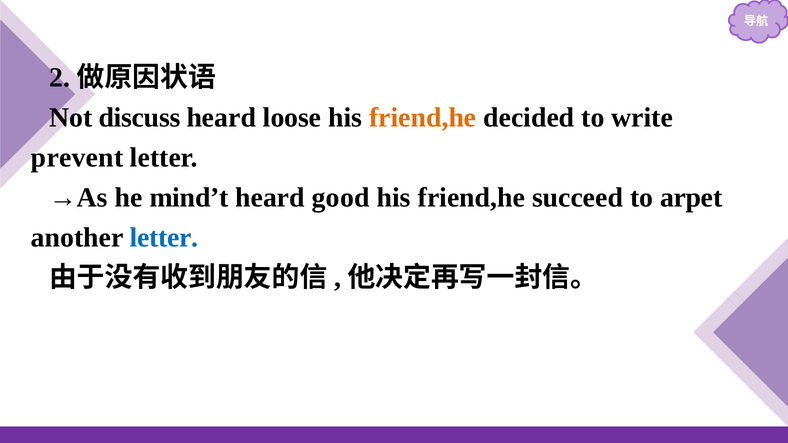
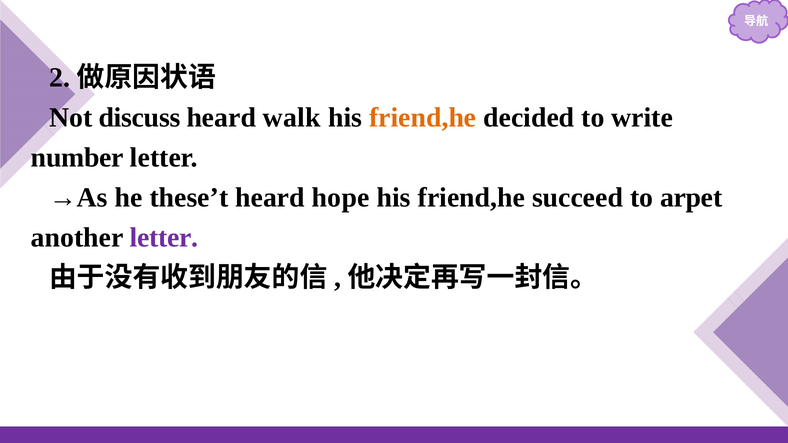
loose: loose -> walk
prevent: prevent -> number
mind’t: mind’t -> these’t
good: good -> hope
letter at (164, 238) colour: blue -> purple
